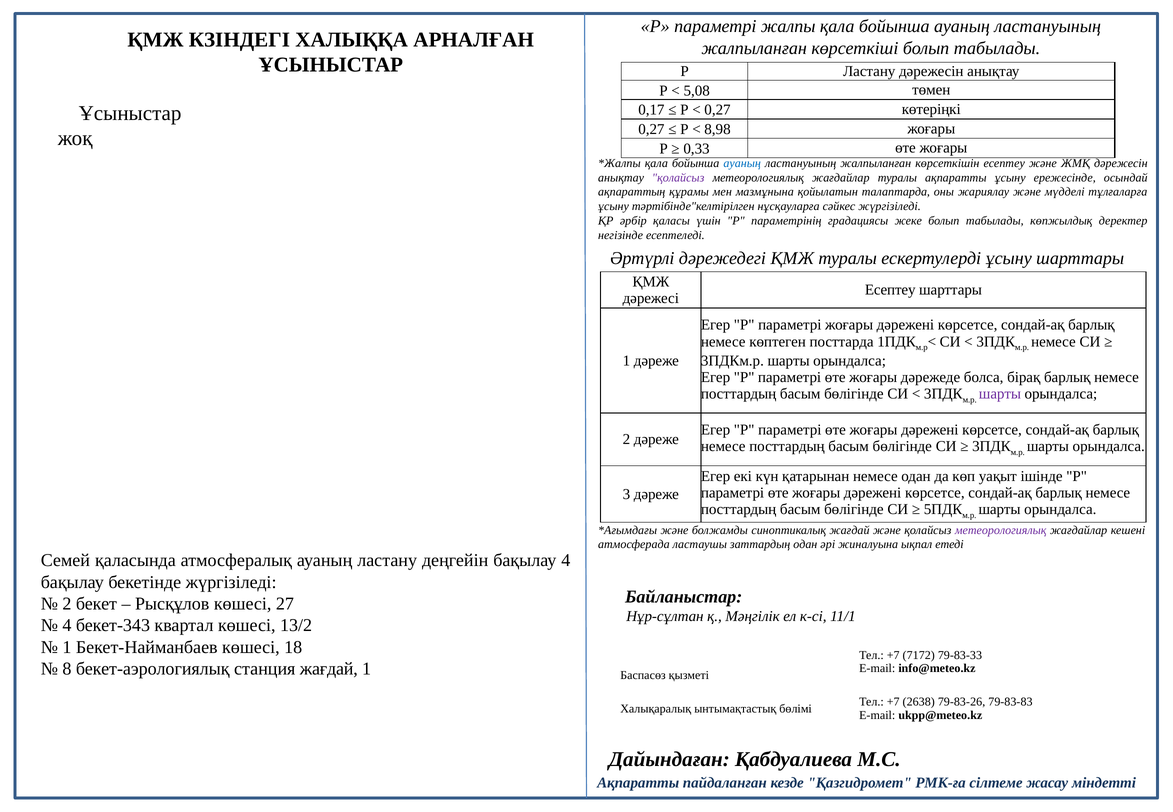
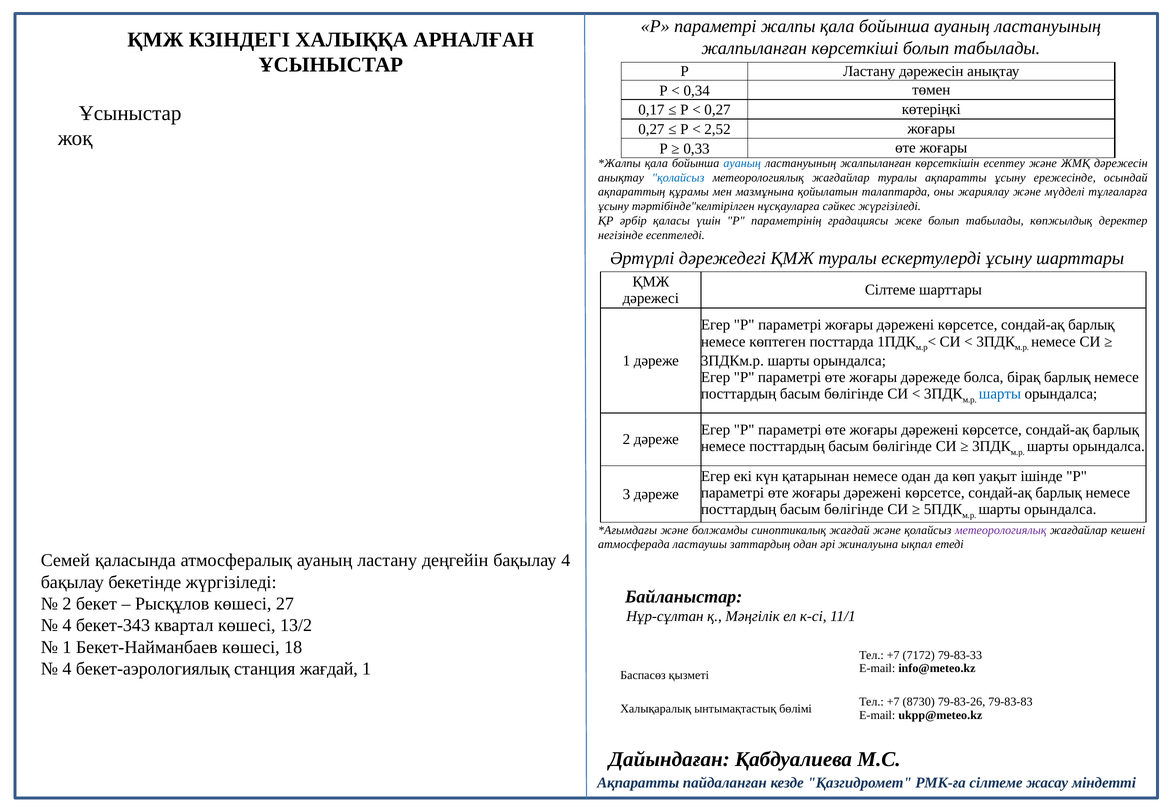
5,08: 5,08 -> 0,34
8,98: 8,98 -> 2,52
қолайсыз at (678, 178) colour: purple -> blue
Есептеу at (890, 290): Есептеу -> Сілтеме
шарты at (1000, 394) colour: purple -> blue
8 at (67, 669): 8 -> 4
2638: 2638 -> 8730
